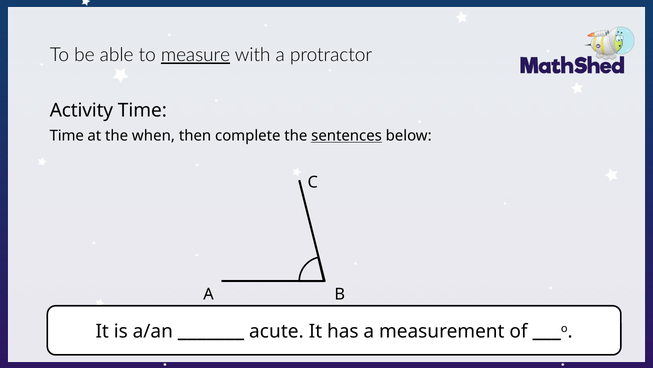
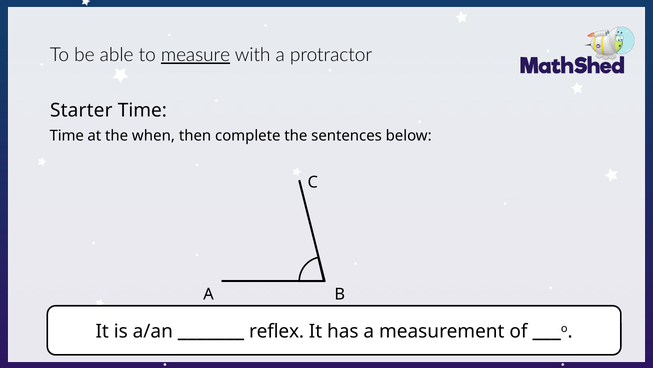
Activity: Activity -> Starter
sentences underline: present -> none
acute: acute -> reflex
